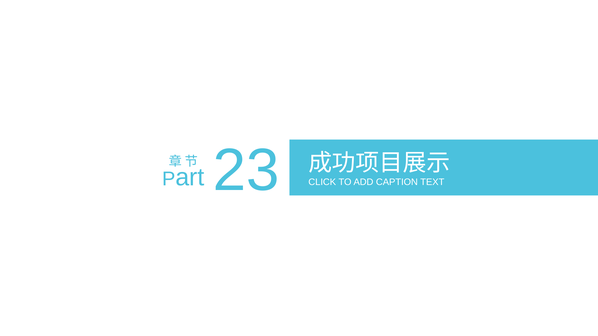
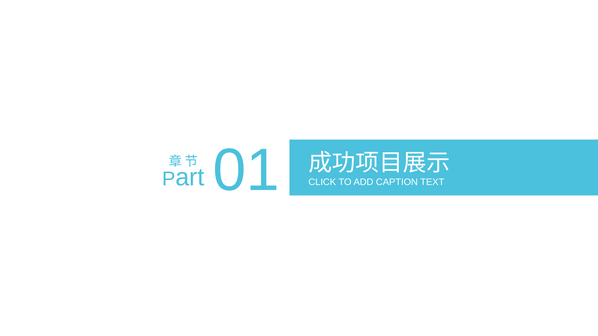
23: 23 -> 01
